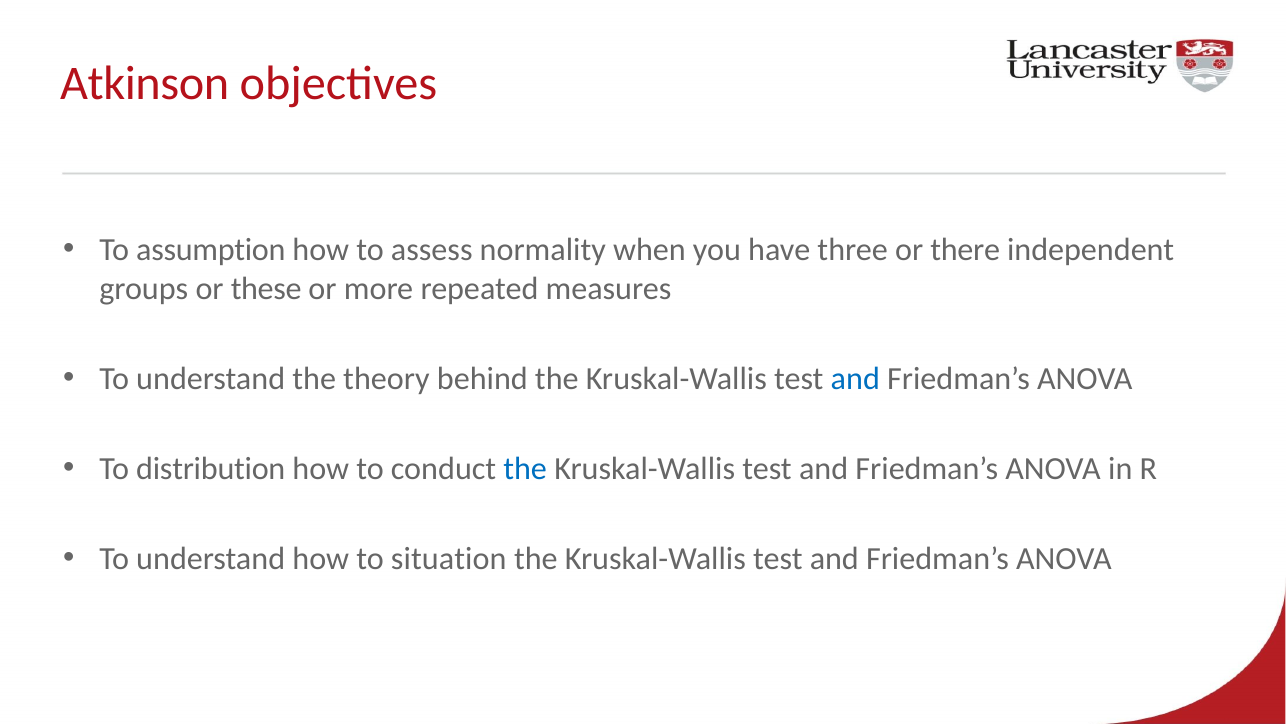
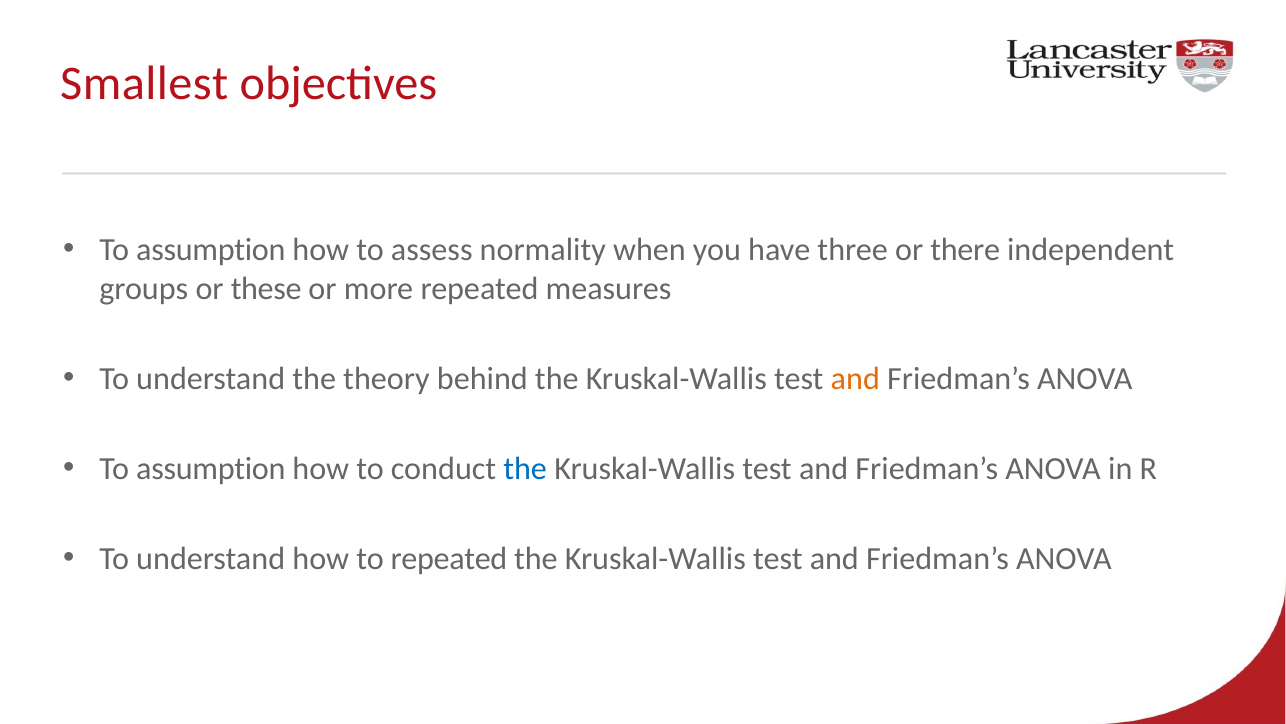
Atkinson: Atkinson -> Smallest
and at (855, 378) colour: blue -> orange
distribution at (211, 469): distribution -> assumption
to situation: situation -> repeated
